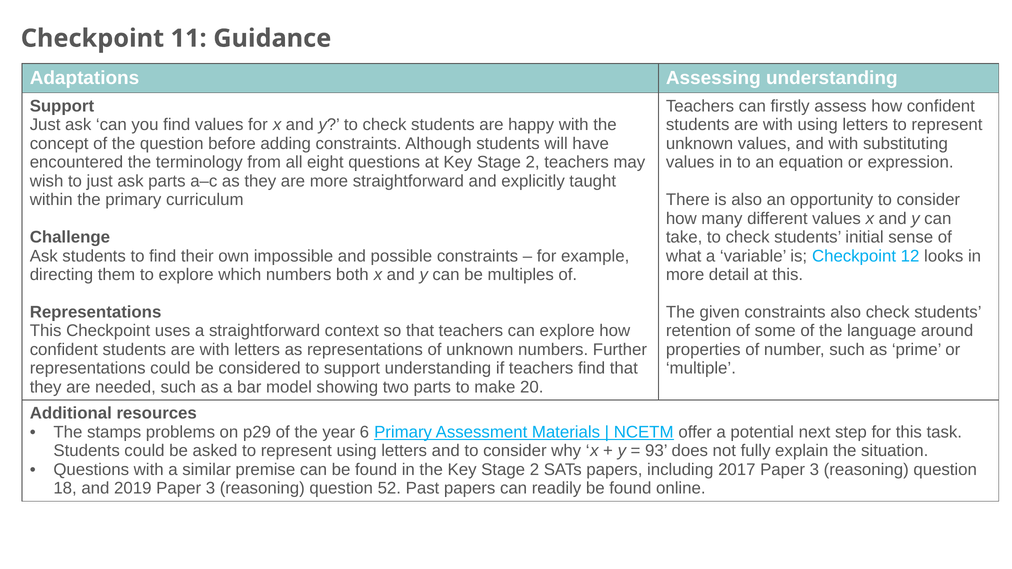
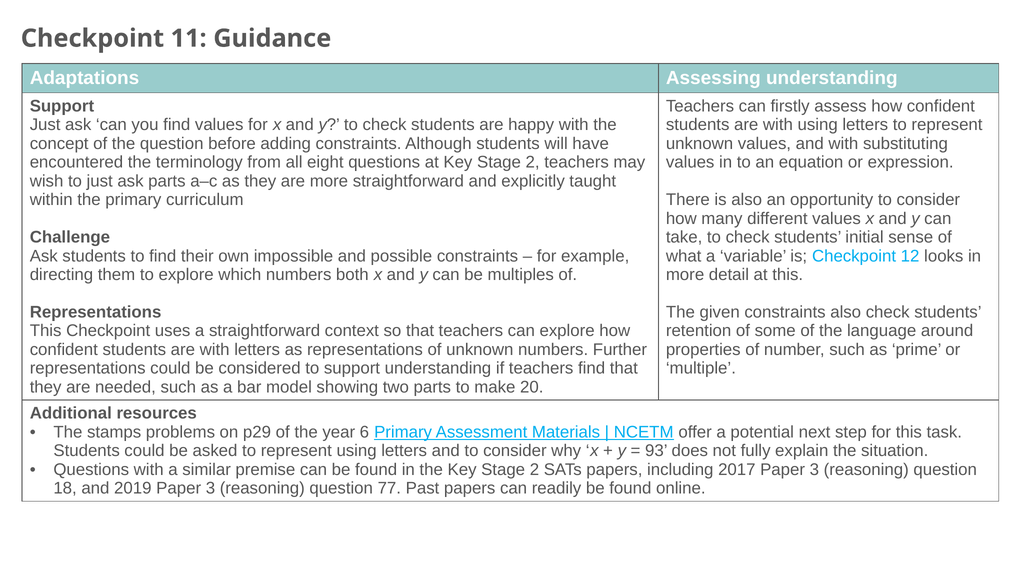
52: 52 -> 77
